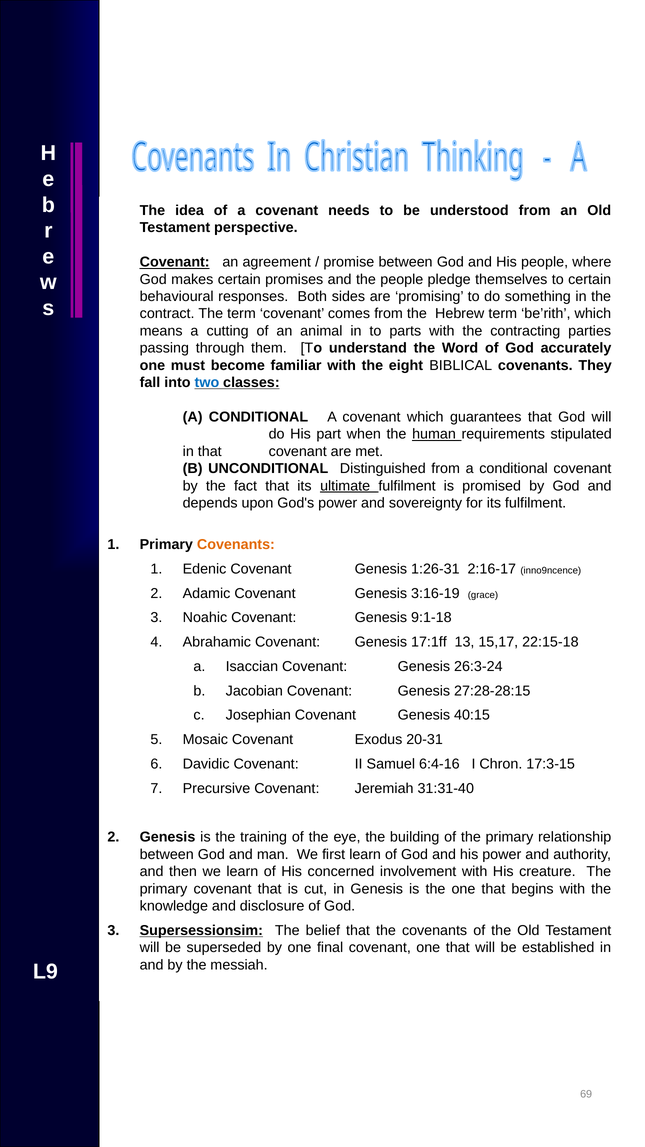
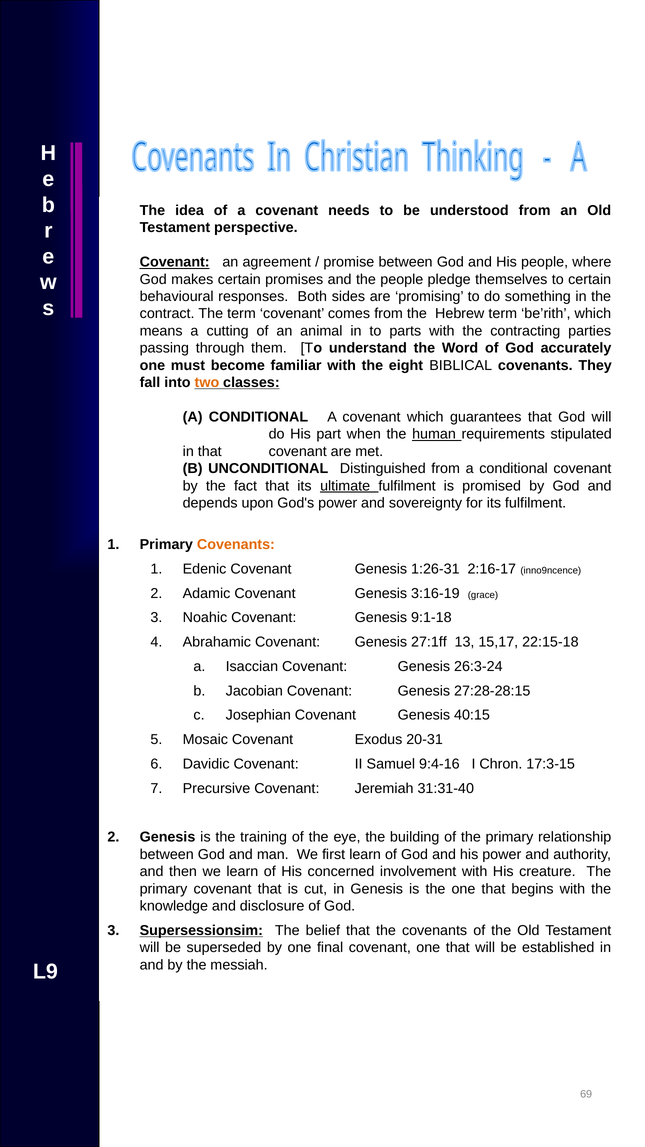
two colour: blue -> orange
17:1ff: 17:1ff -> 27:1ff
6:4-16: 6:4-16 -> 9:4-16
